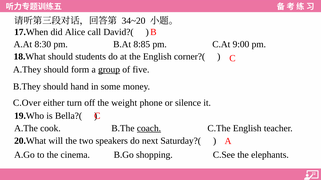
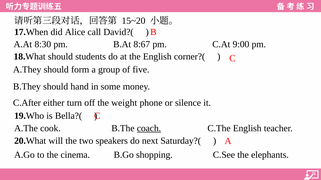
34~20: 34~20 -> 15~20
8:85: 8:85 -> 8:67
group underline: present -> none
C.Over: C.Over -> C.After
